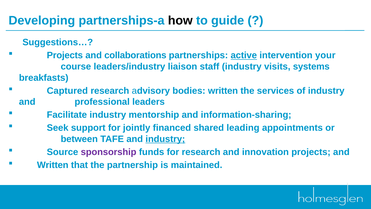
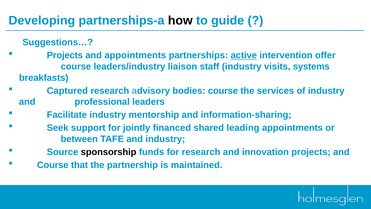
and collaborations: collaborations -> appointments
your: your -> offer
bodies written: written -> course
industry at (165, 139) underline: present -> none
sponsorship colour: purple -> black
Written at (53, 165): Written -> Course
